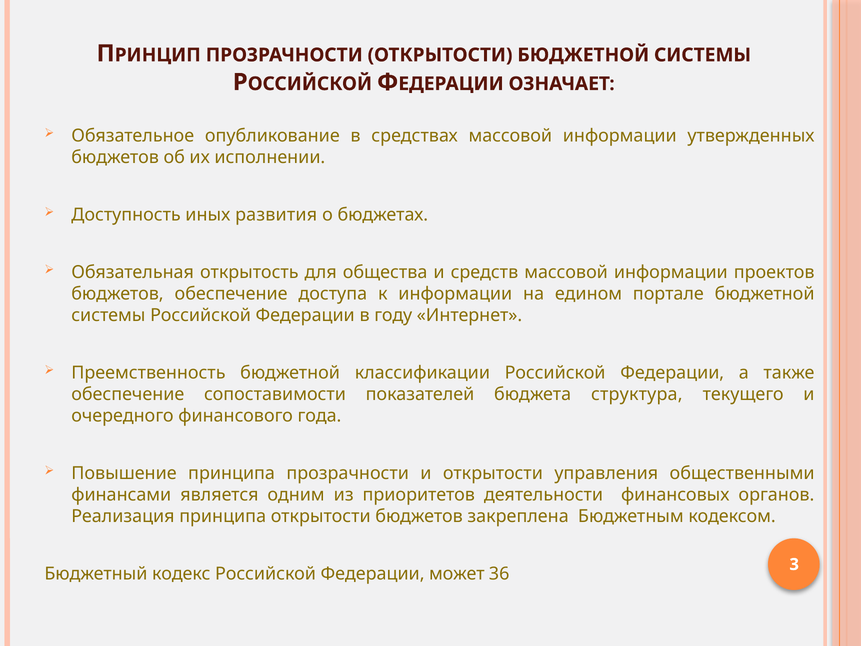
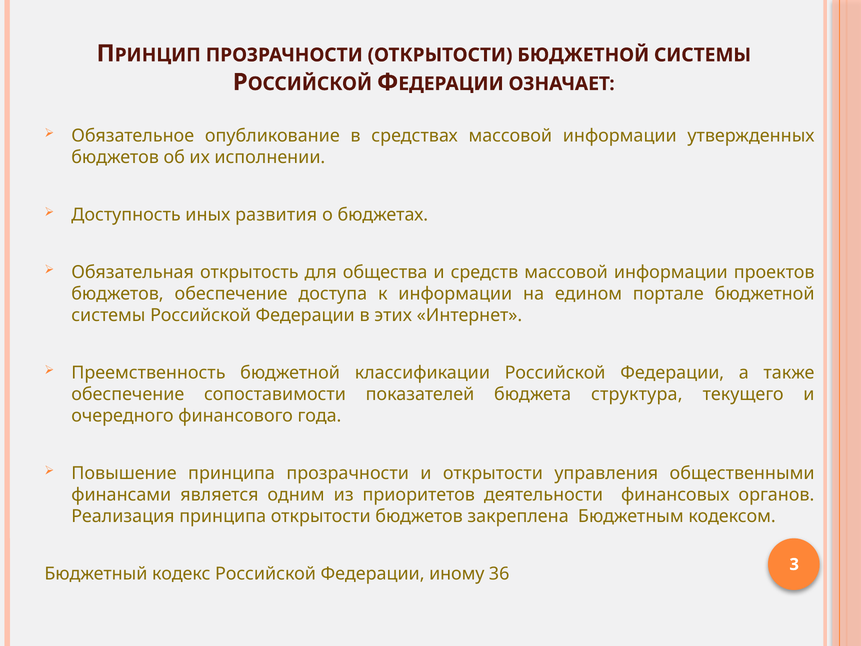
году: году -> этих
может: может -> иному
